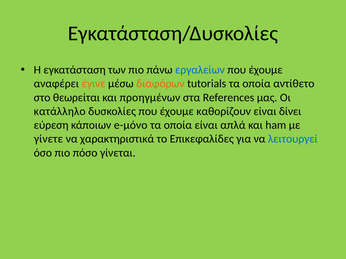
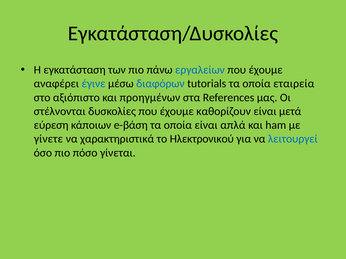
έγινε colour: orange -> blue
διαφόρων colour: orange -> blue
αντίθετο: αντίθετο -> εταιρεία
θεωρείται: θεωρείται -> αξιόπιστο
κατάλληλο: κατάλληλο -> στέλνονται
δίνει: δίνει -> μετά
e-μόνο: e-μόνο -> e-βάση
Επικεφαλίδες: Επικεφαλίδες -> Ηλεκτρονικού
